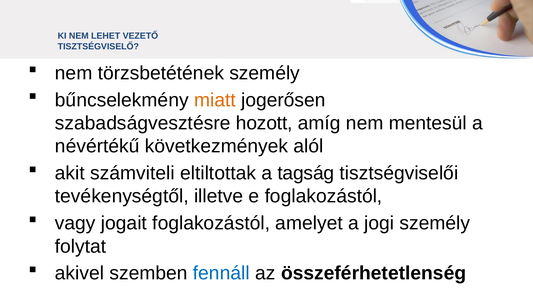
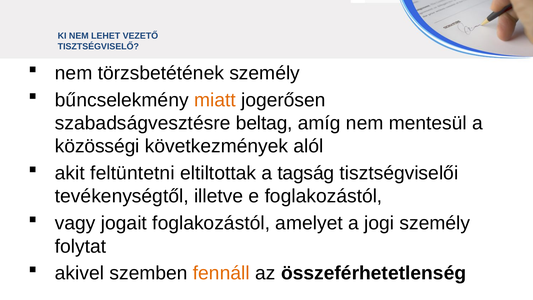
hozott: hozott -> beltag
névértékű: névértékű -> közösségi
számviteli: számviteli -> feltüntetni
fennáll colour: blue -> orange
